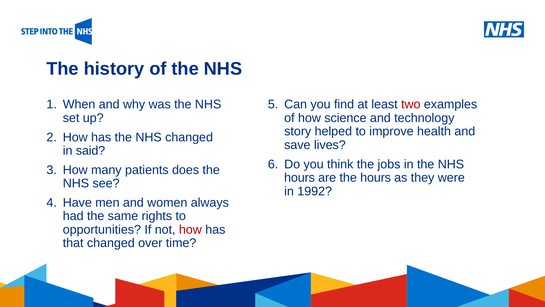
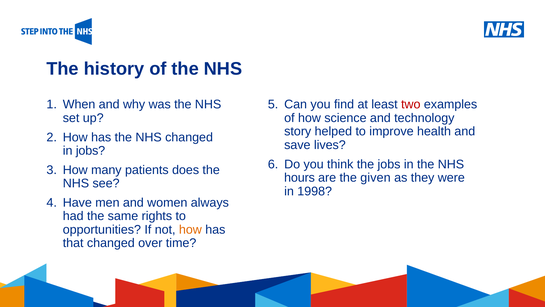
in said: said -> jobs
the hours: hours -> given
1992: 1992 -> 1998
how at (190, 229) colour: red -> orange
